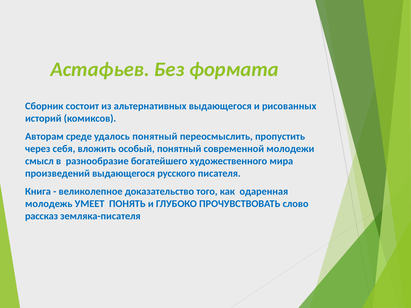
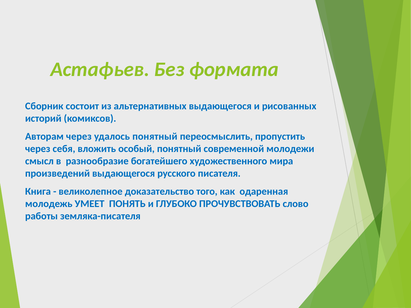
Авторам среде: среде -> через
рассказ: рассказ -> работы
